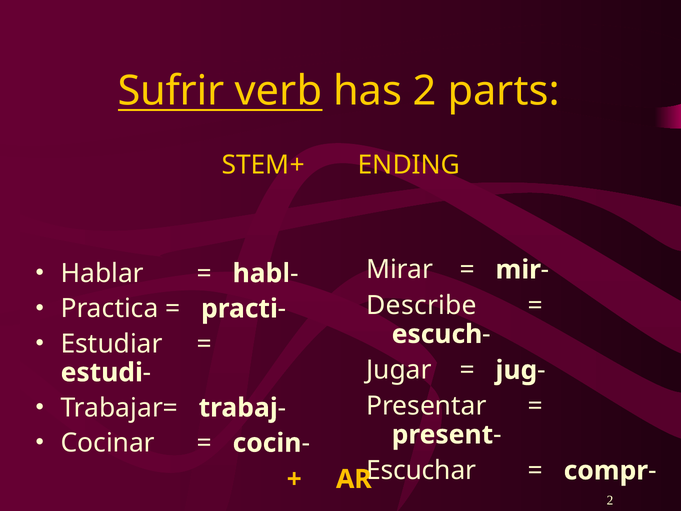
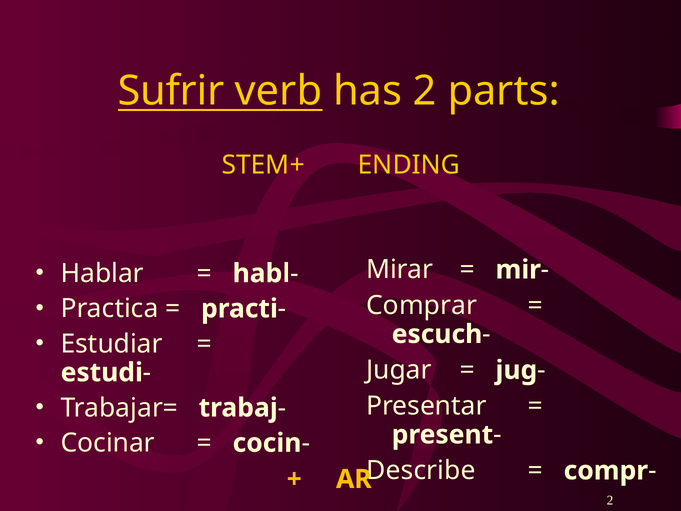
Describe: Describe -> Comprar
Escuchar: Escuchar -> Describe
